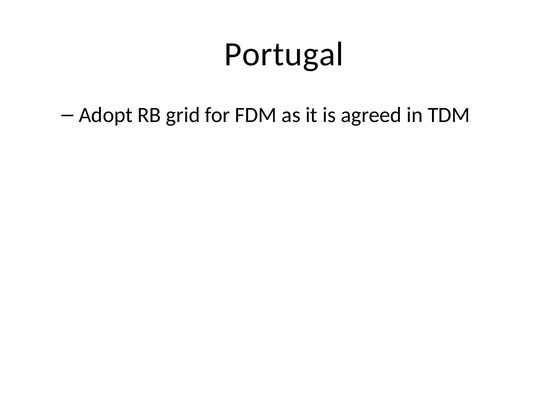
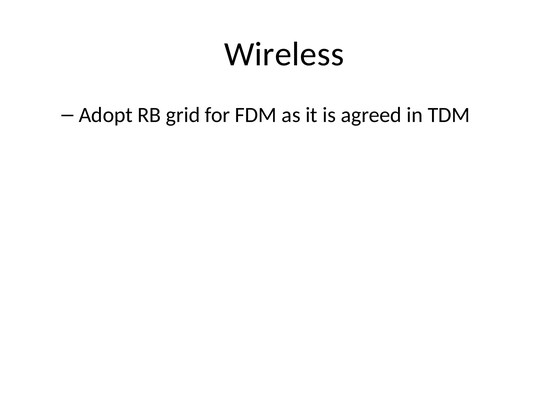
Portugal: Portugal -> Wireless
